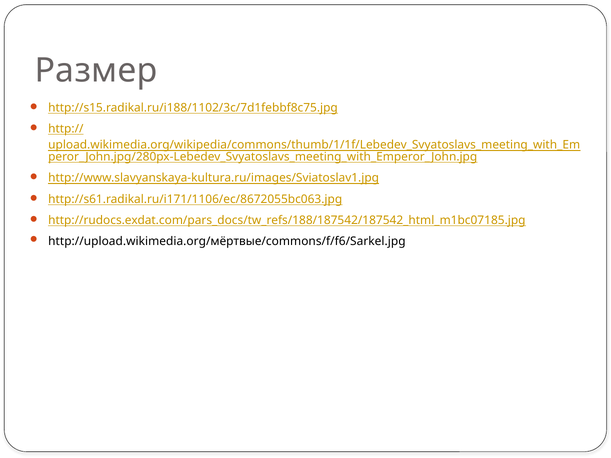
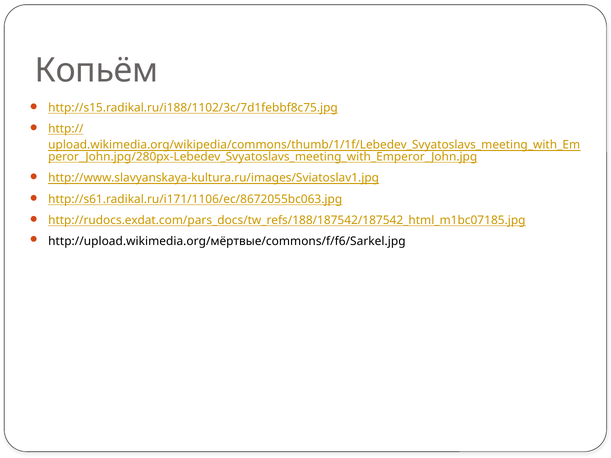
Размер: Размер -> Копьём
